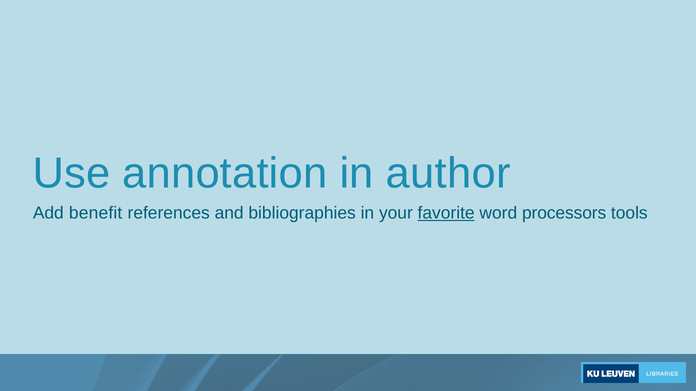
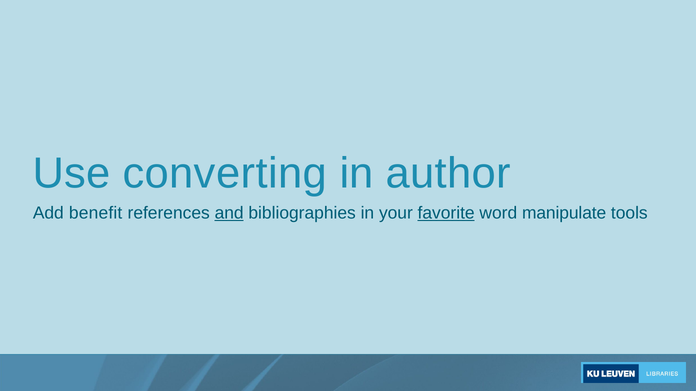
annotation: annotation -> converting
and underline: none -> present
processors: processors -> manipulate
